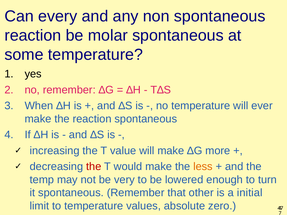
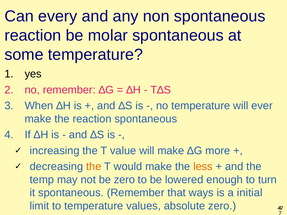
the at (94, 167) colour: red -> orange
be very: very -> zero
other: other -> ways
